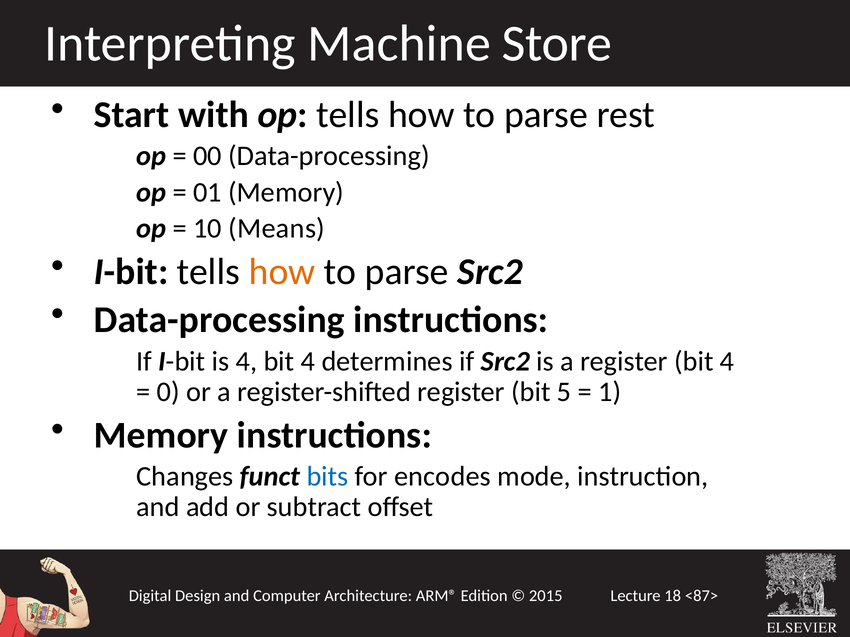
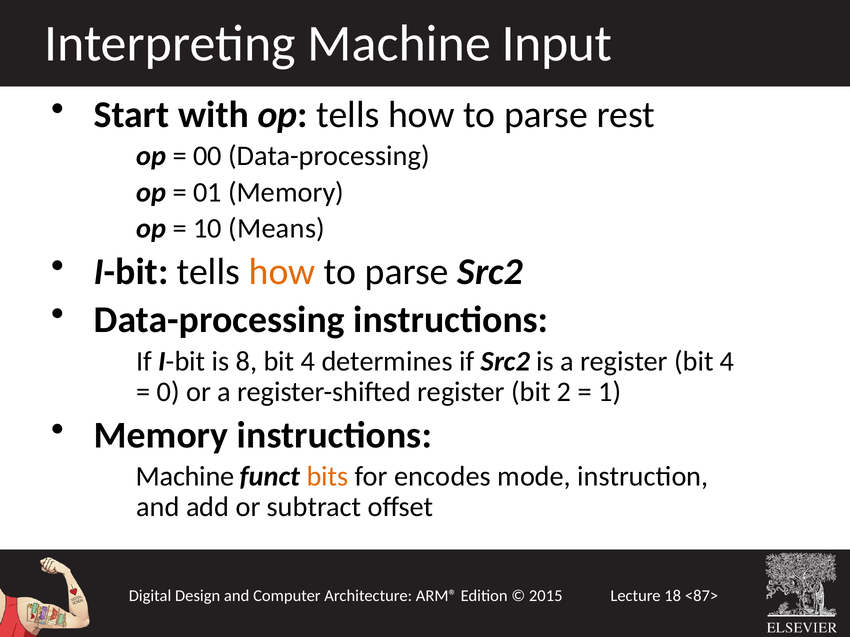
Store: Store -> Input
is 4: 4 -> 8
5: 5 -> 2
Changes at (185, 477): Changes -> Machine
bits colour: blue -> orange
